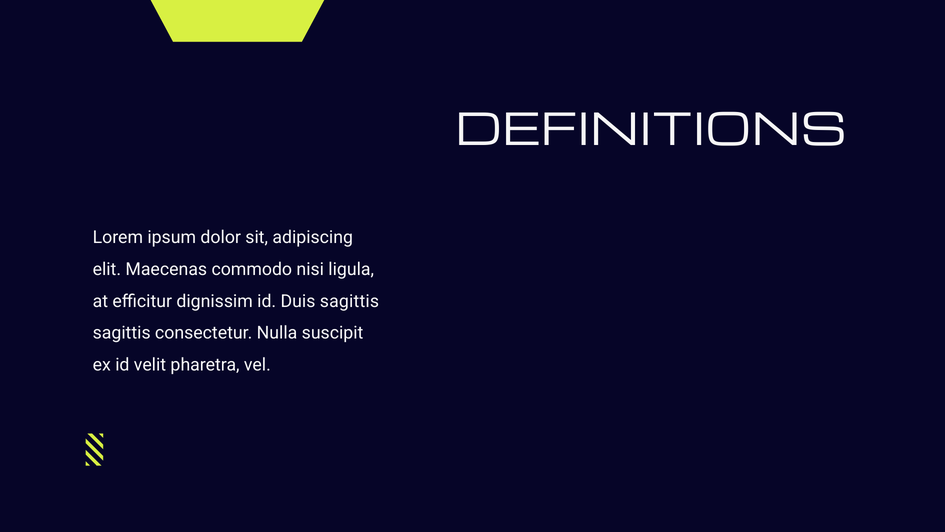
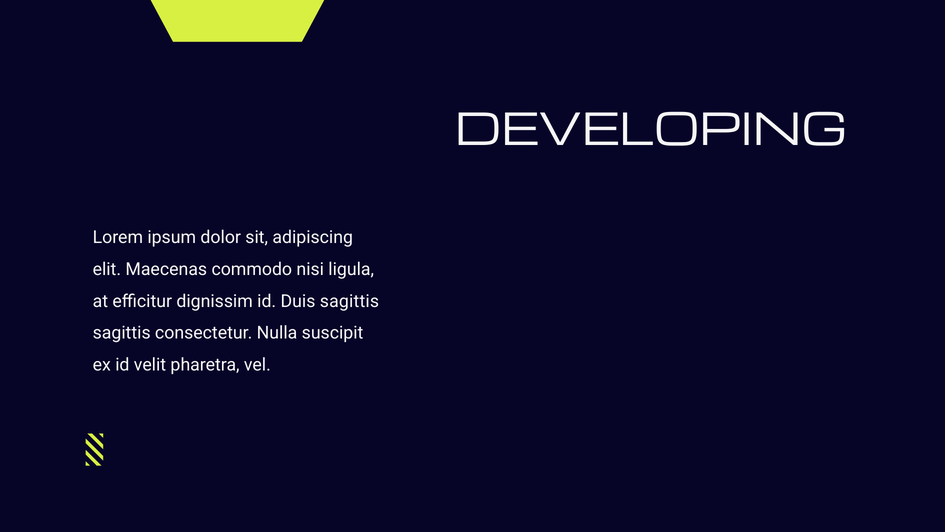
DEFINITIONS: DEFINITIONS -> DEVELOPING
